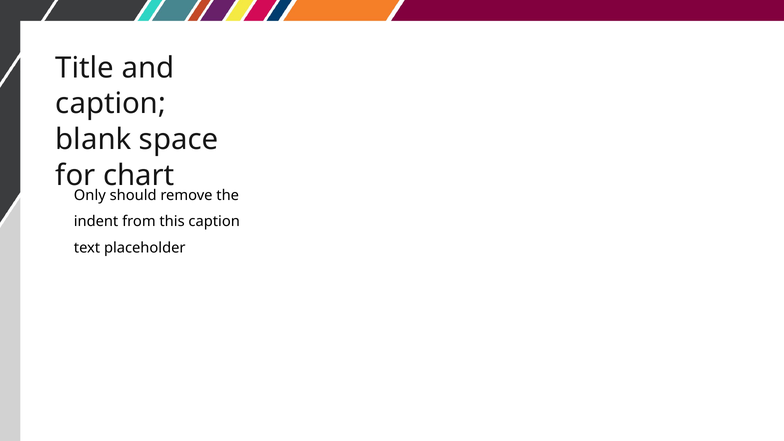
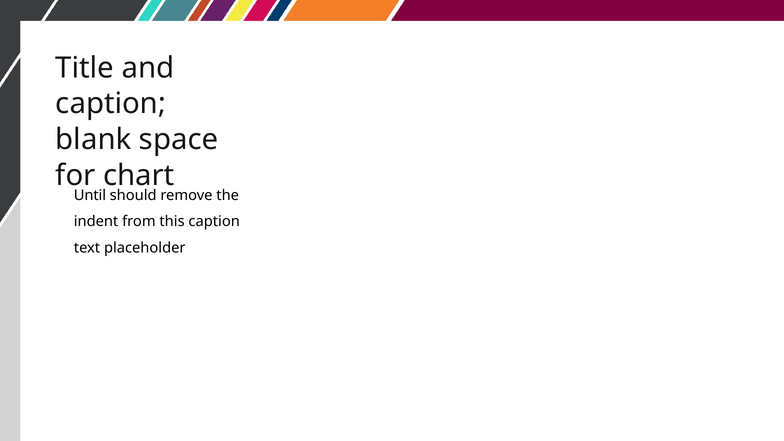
Only: Only -> Until
